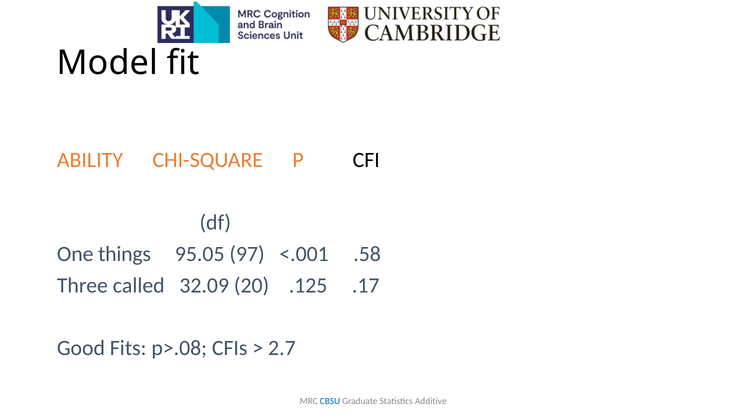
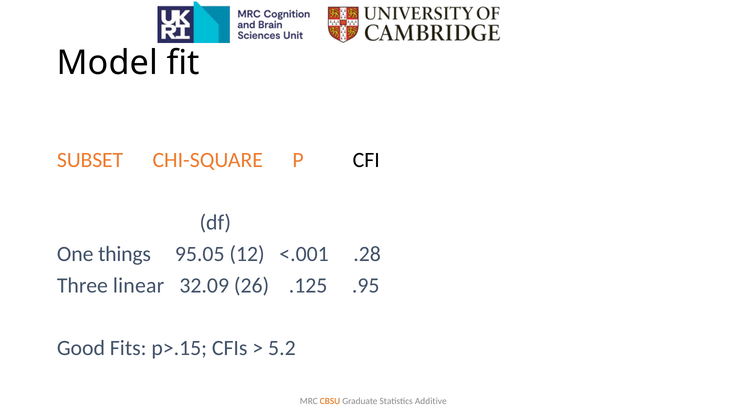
ABILITY: ABILITY -> SUBSET
97: 97 -> 12
.58: .58 -> .28
called: called -> linear
20: 20 -> 26
.17: .17 -> .95
p>.08: p>.08 -> p>.15
2.7: 2.7 -> 5.2
CBSU colour: blue -> orange
